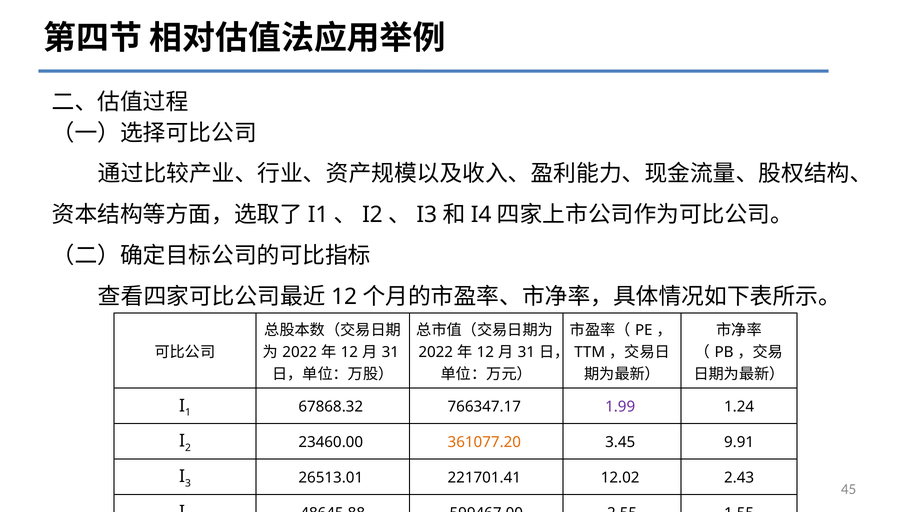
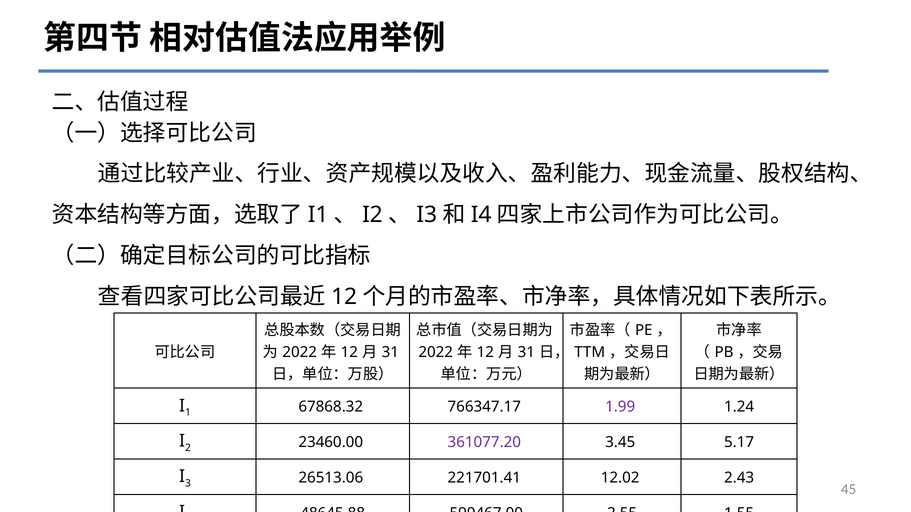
361077.20 colour: orange -> purple
9.91: 9.91 -> 5.17
26513.01: 26513.01 -> 26513.06
